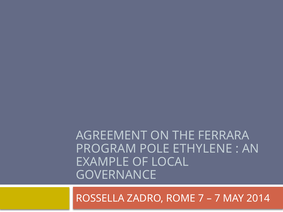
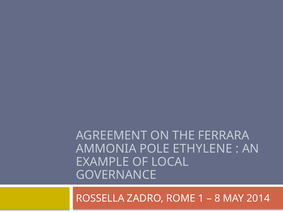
PROGRAM: PROGRAM -> AMMONIA
ROME 7: 7 -> 1
7 at (217, 199): 7 -> 8
